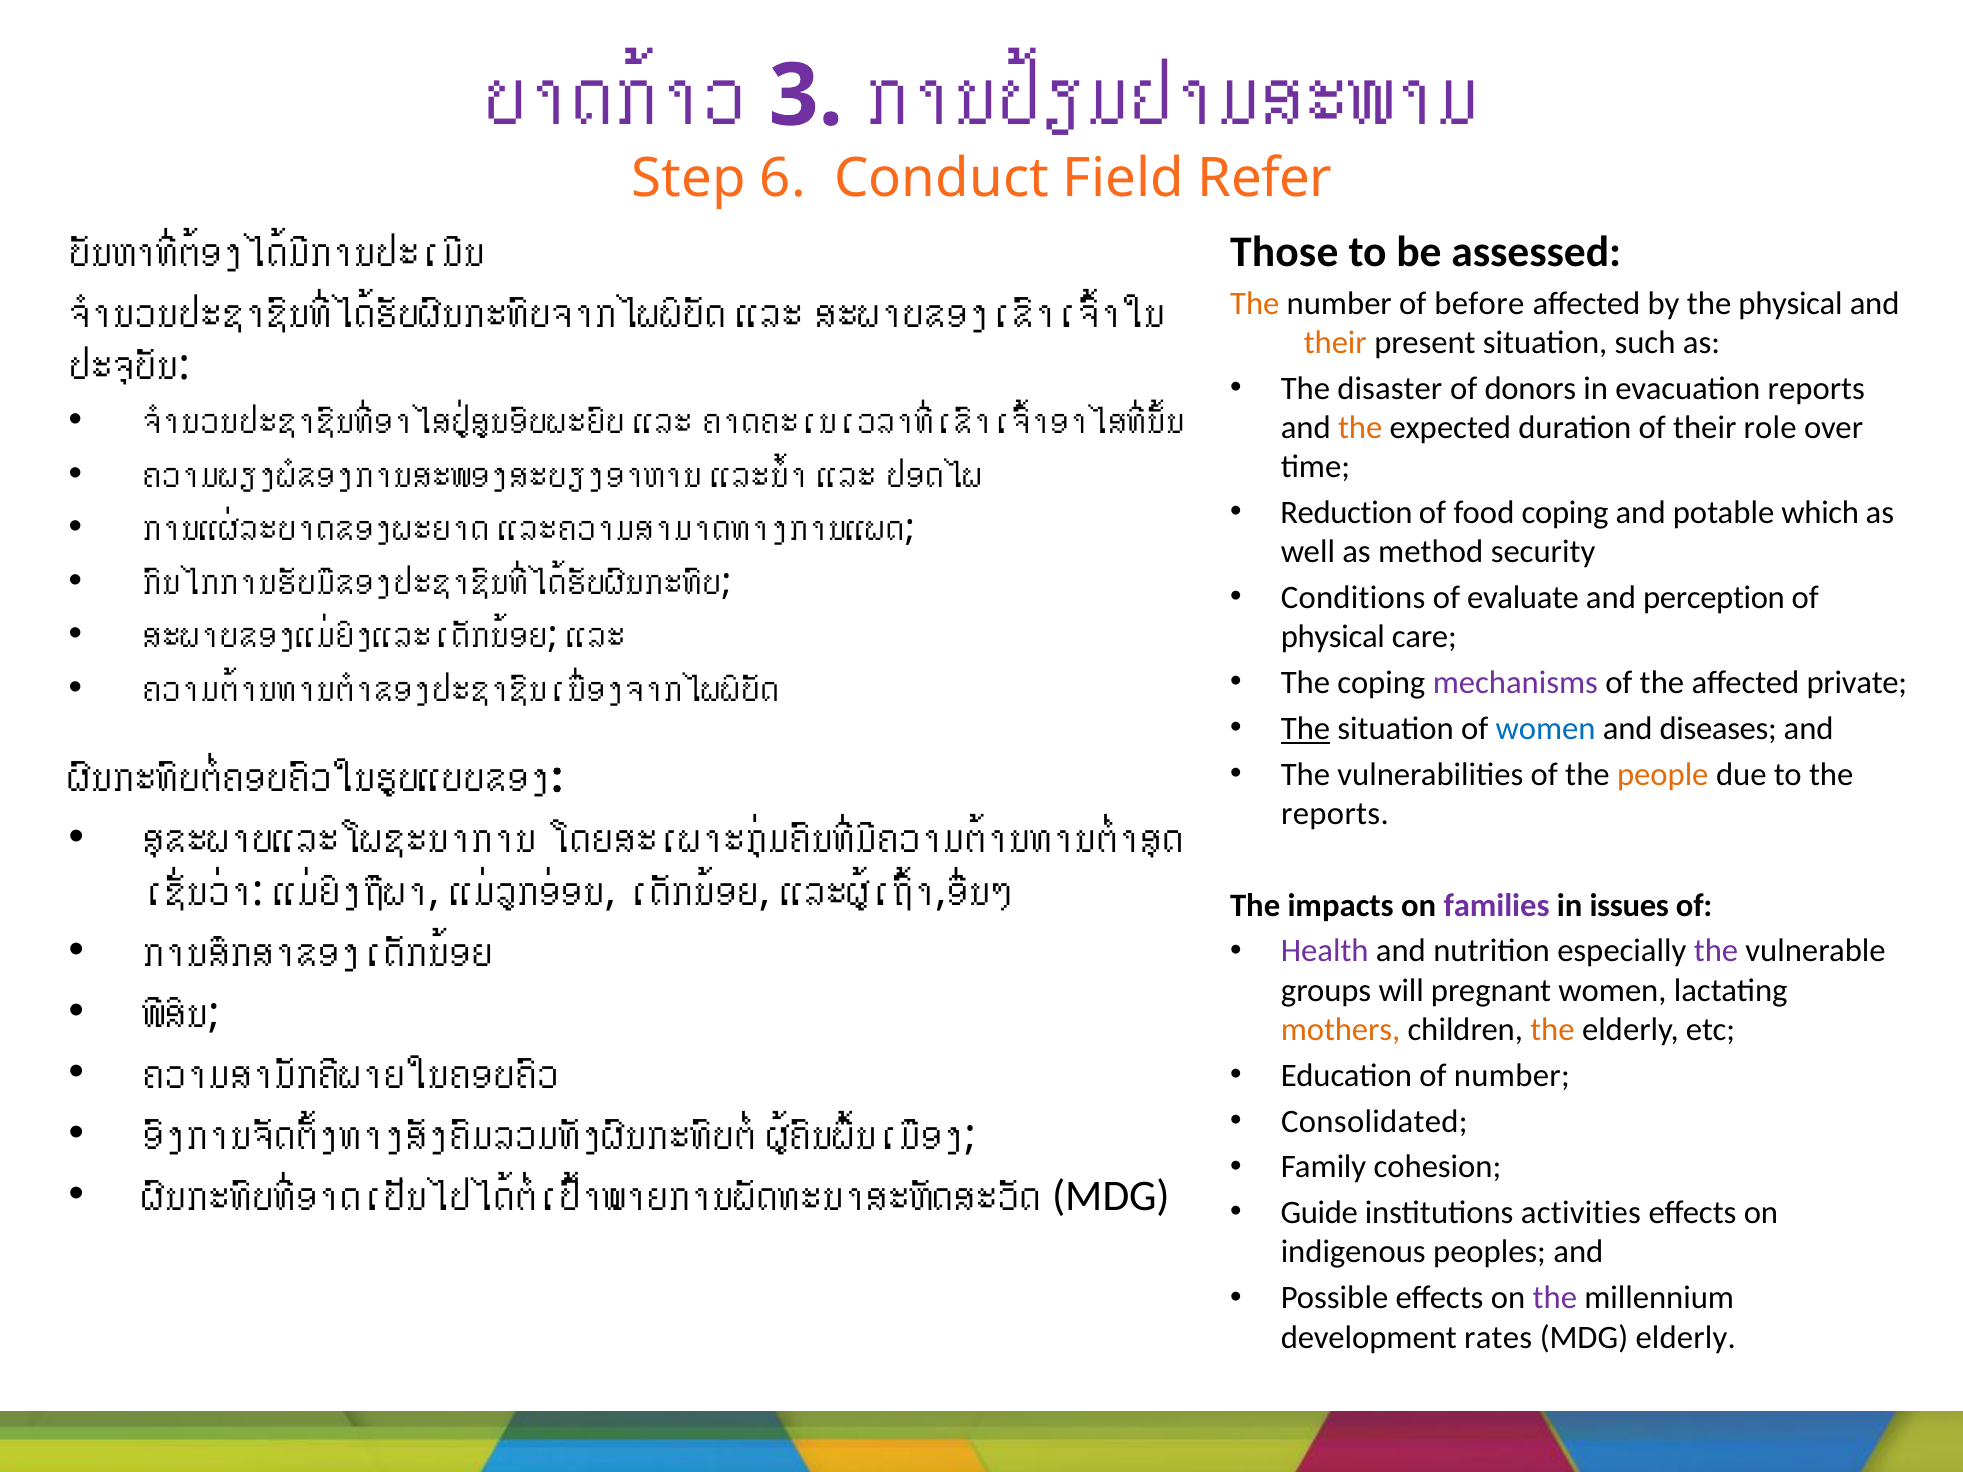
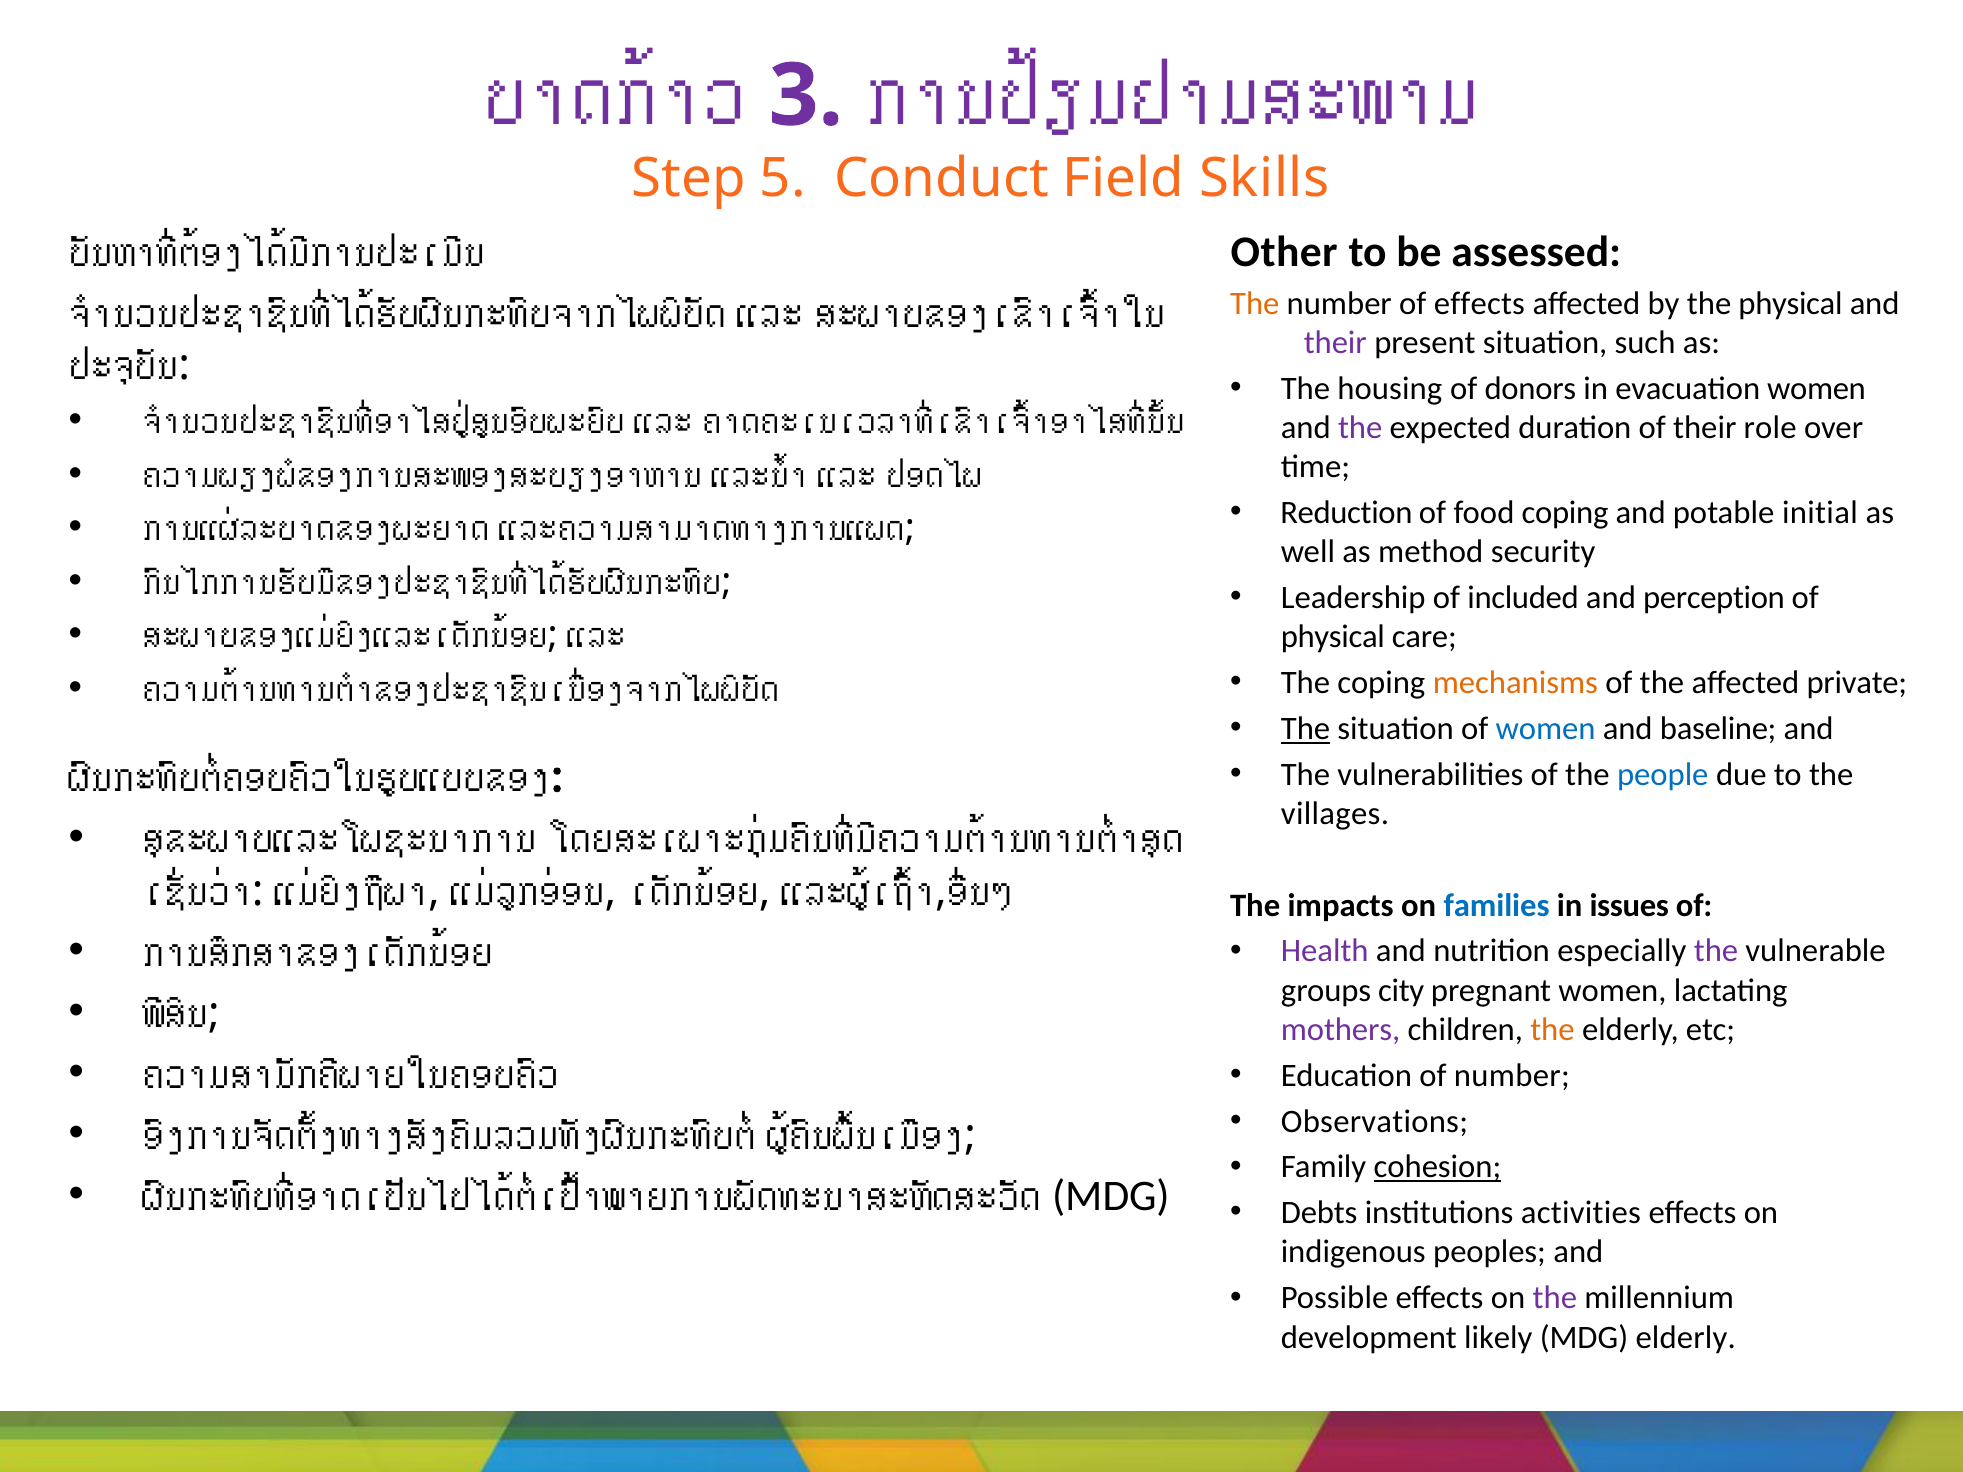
6: 6 -> 5
Refer: Refer -> Skills
Those: Those -> Other
of before: before -> effects
their at (1335, 343) colour: orange -> purple
disaster: disaster -> housing
evacuation reports: reports -> women
the at (1360, 428) colour: orange -> purple
which: which -> initial
Conditions: Conditions -> Leadership
evaluate: evaluate -> included
mechanisms colour: purple -> orange
diseases: diseases -> baseline
people colour: orange -> blue
reports at (1335, 814): reports -> villages
families colour: purple -> blue
will: will -> city
mothers colour: orange -> purple
Consolidated: Consolidated -> Observations
cohesion underline: none -> present
Guide: Guide -> Debts
rates: rates -> likely
